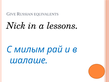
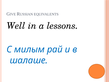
Nick: Nick -> Well
